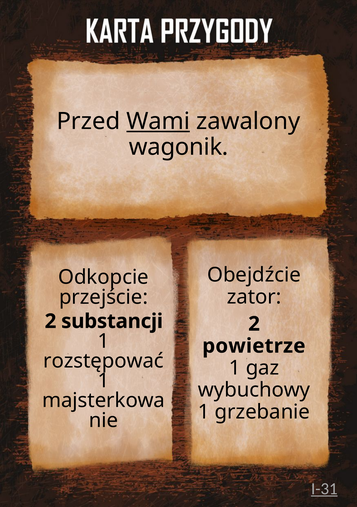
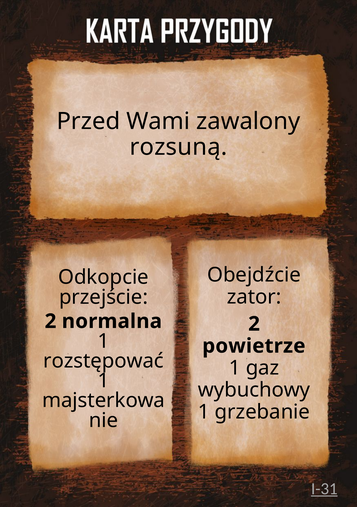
Wami underline: present -> none
wagonik: wagonik -> rozsuną
substancji: substancji -> normalna
